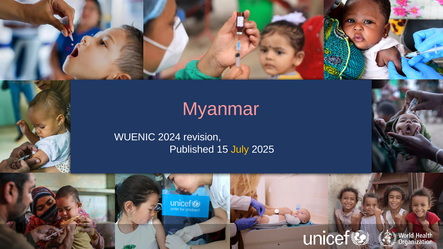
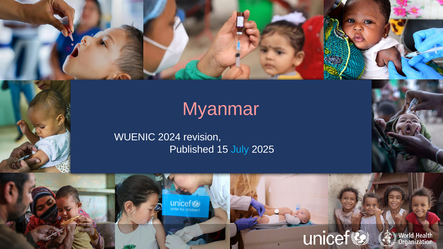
July colour: yellow -> light blue
